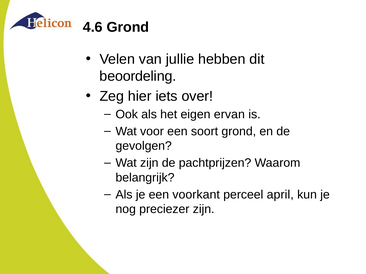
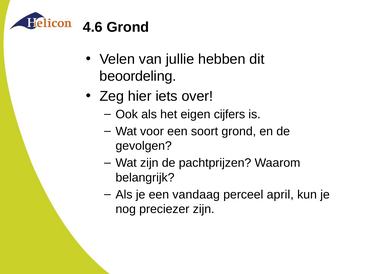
ervan: ervan -> cijfers
voorkant: voorkant -> vandaag
